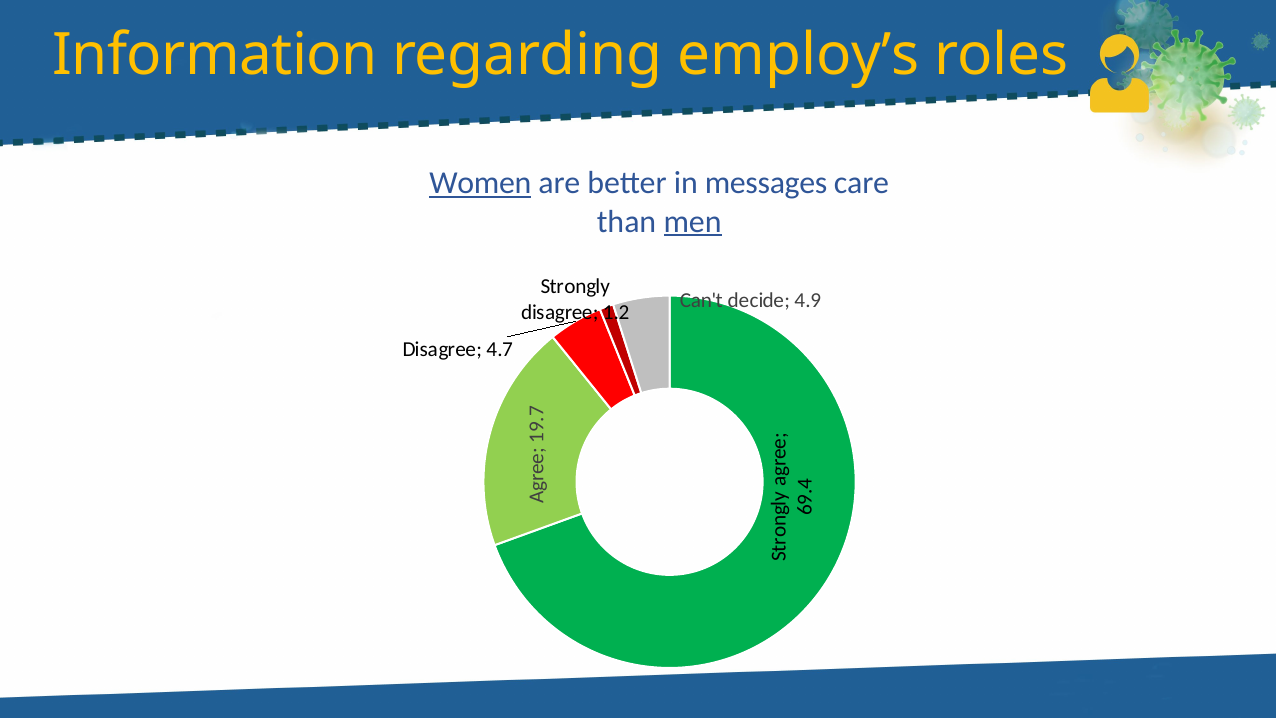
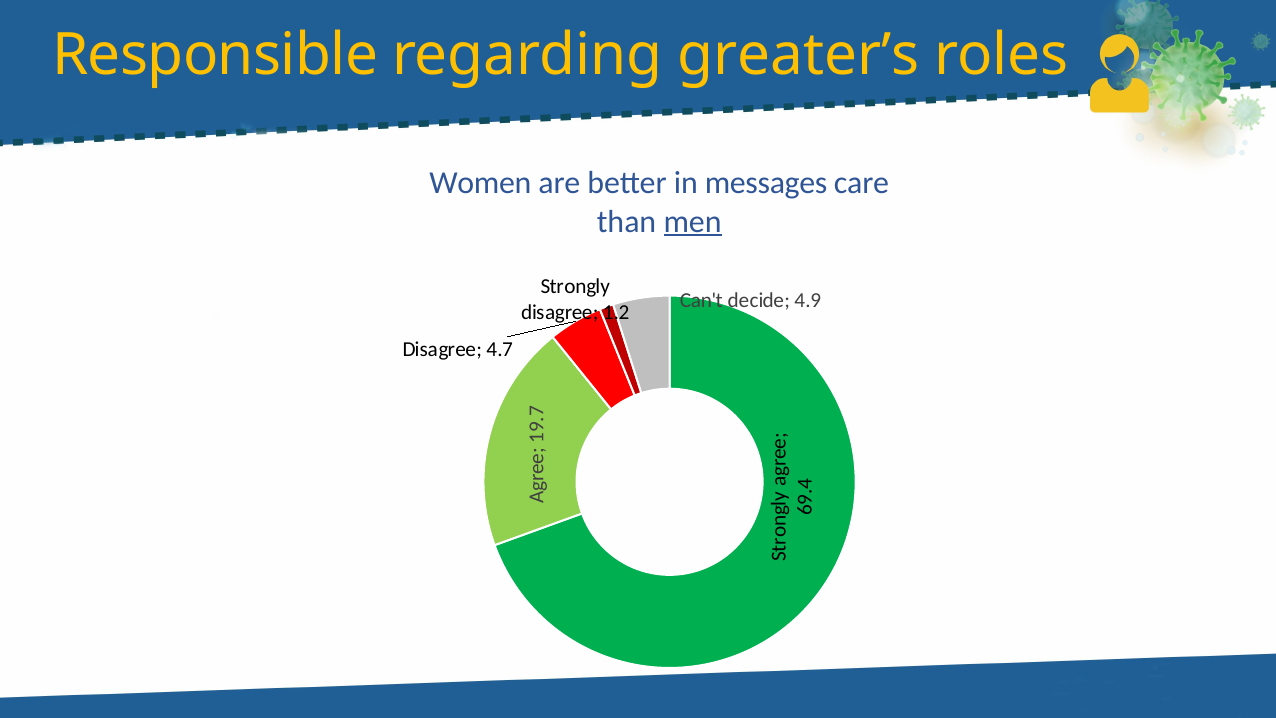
Information: Information -> Responsible
employ’s: employ’s -> greater’s
Women underline: present -> none
